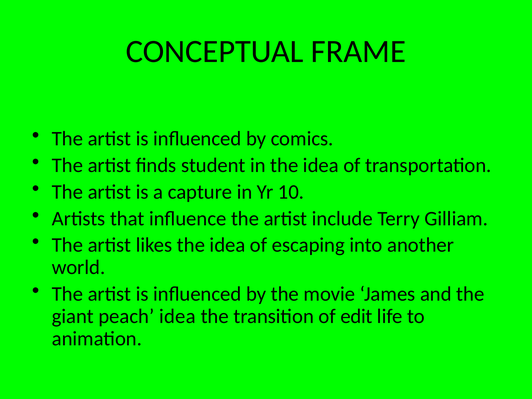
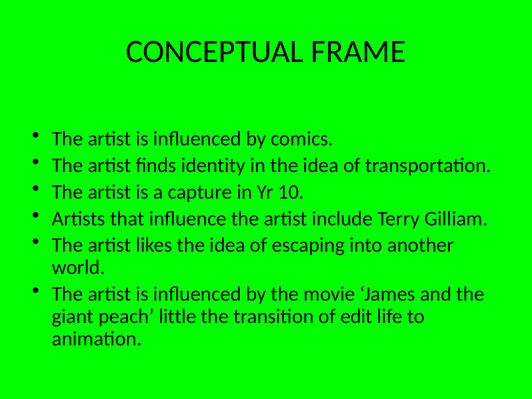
student: student -> identity
peach idea: idea -> little
